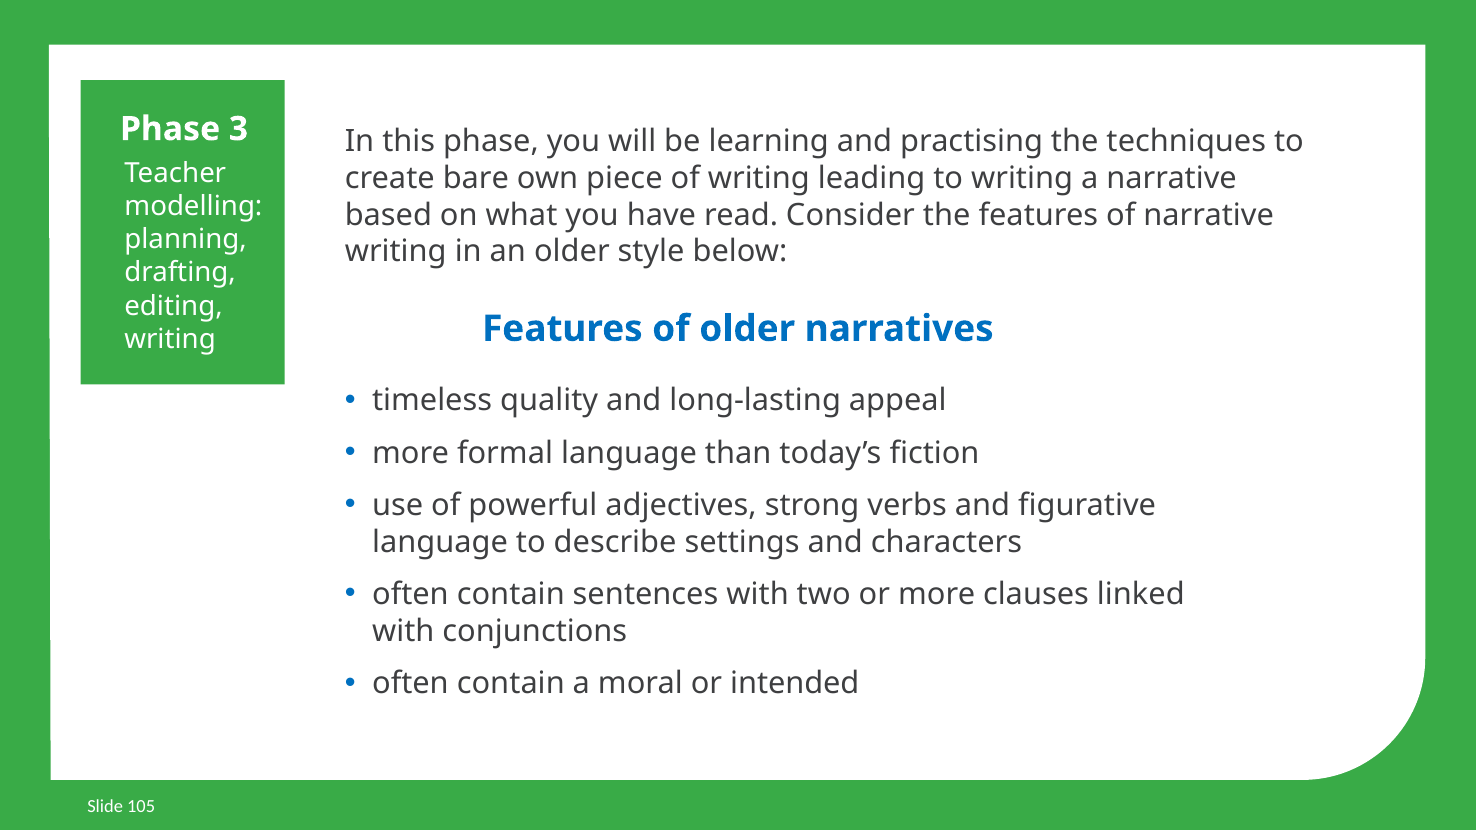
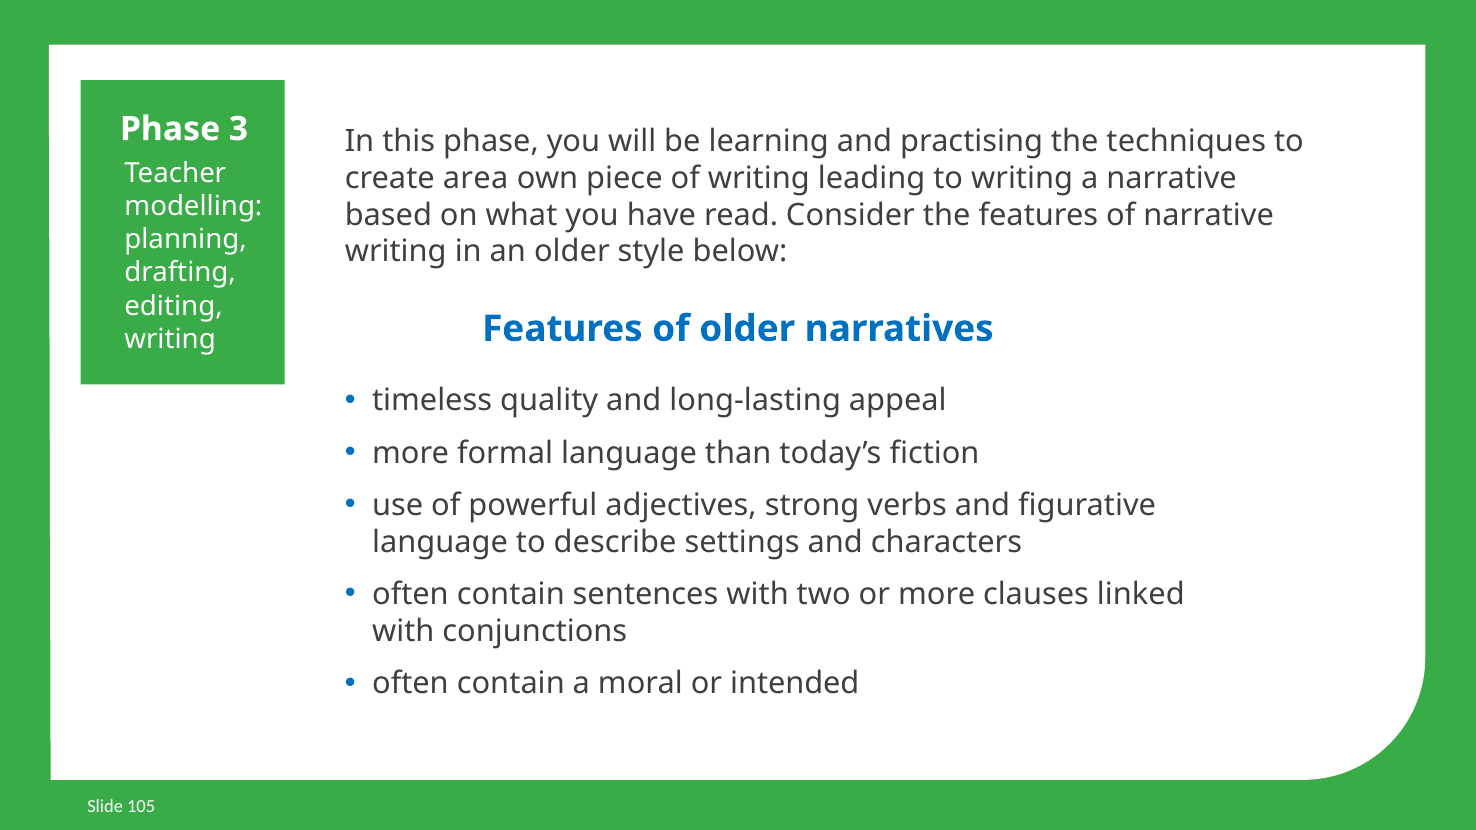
bare: bare -> area
